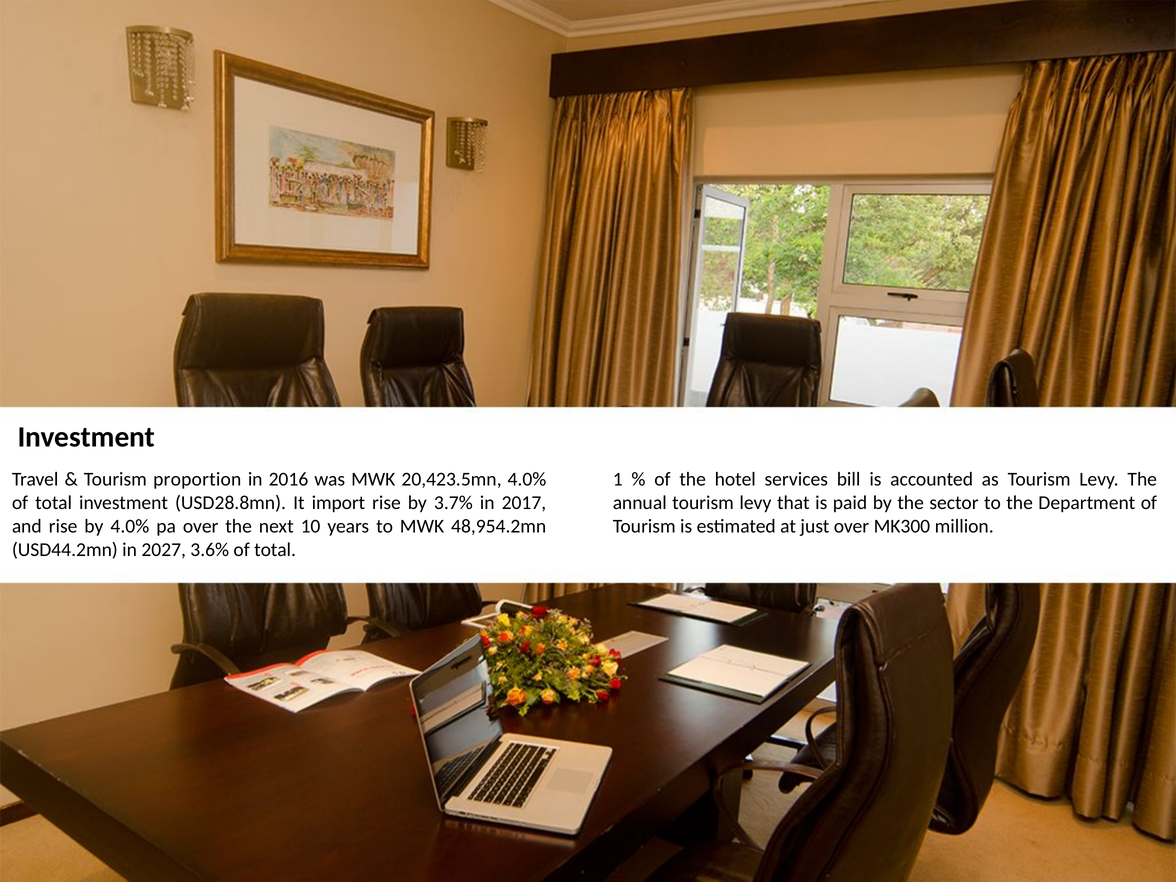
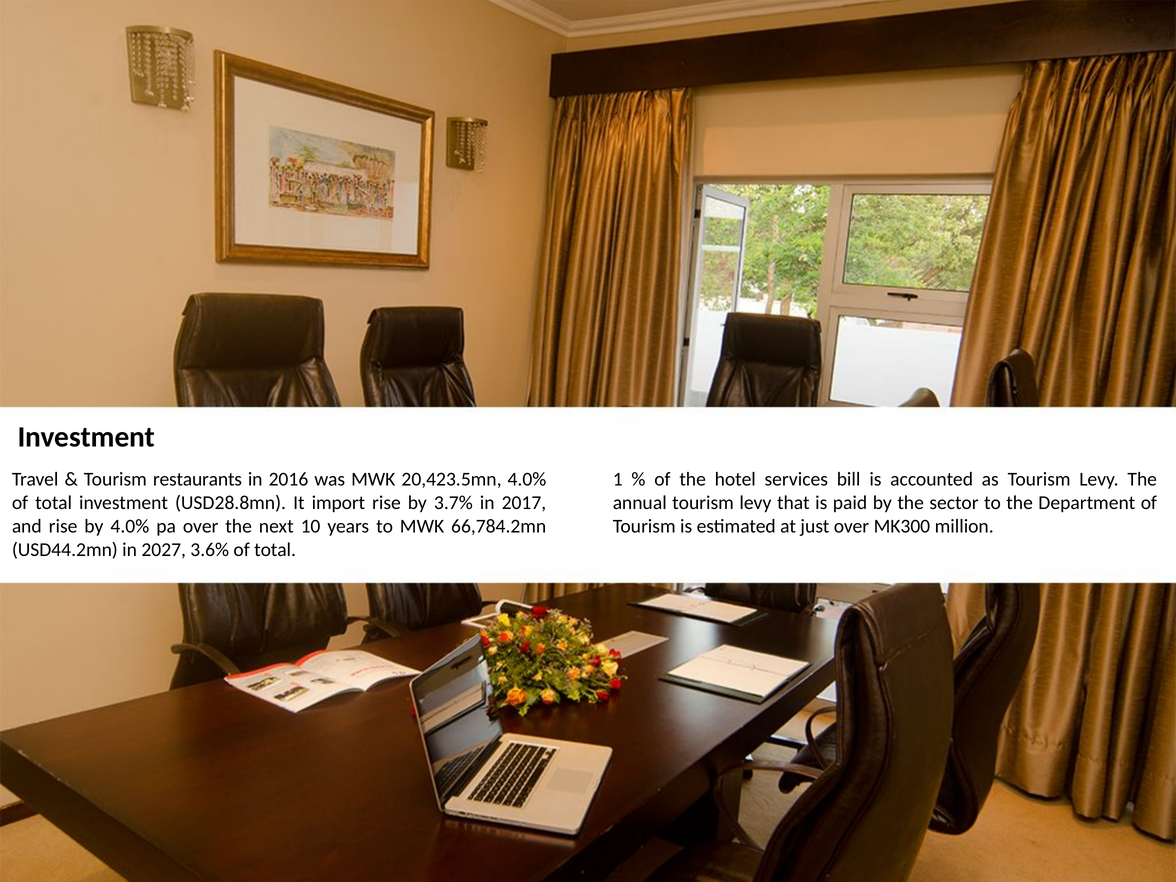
proportion: proportion -> restaurants
48,954.2mn: 48,954.2mn -> 66,784.2mn
